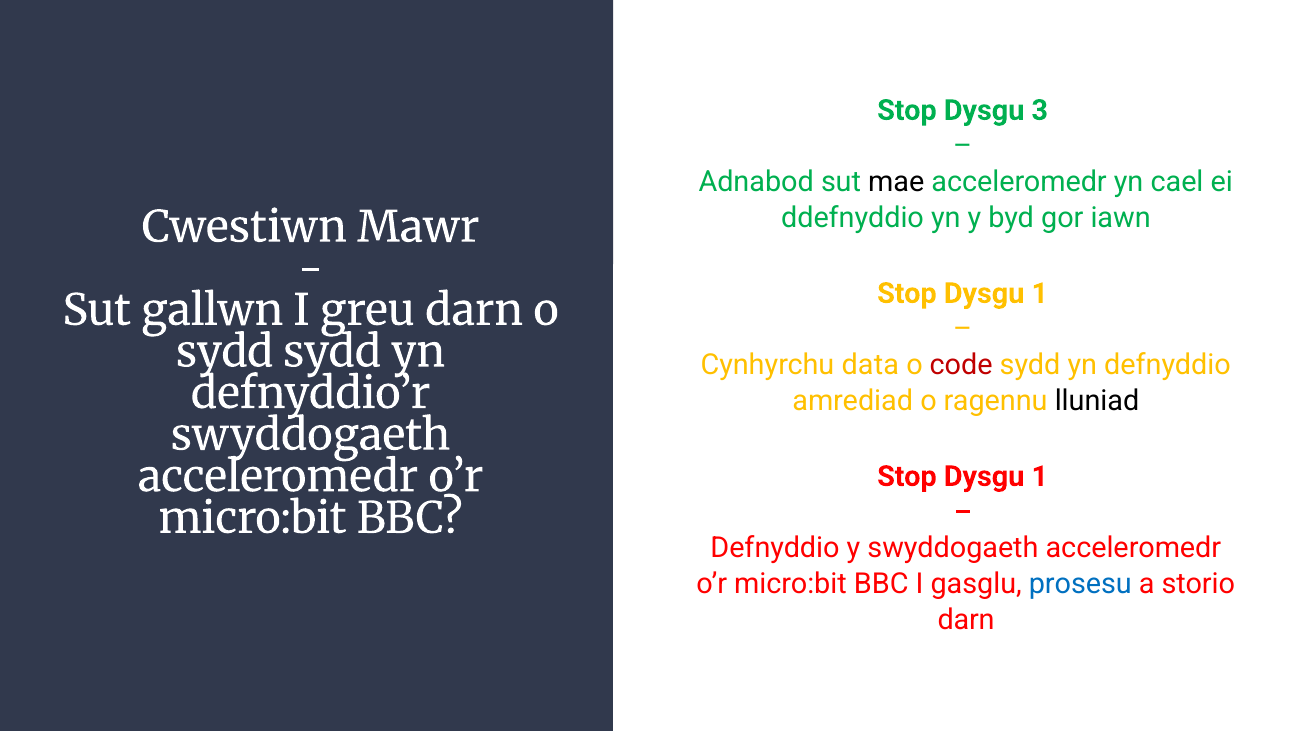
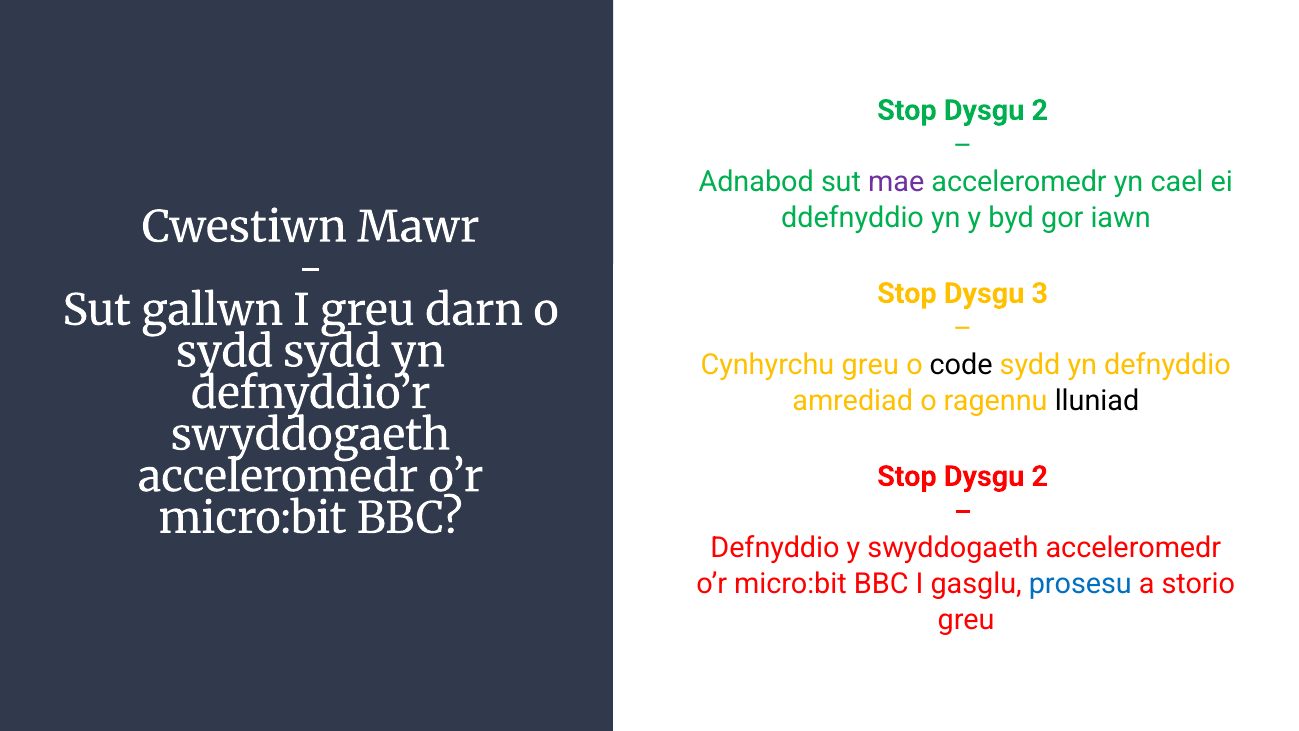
3 at (1040, 110): 3 -> 2
mae colour: black -> purple
1 at (1040, 293): 1 -> 3
Cynhyrchu data: data -> greu
code colour: red -> black
1 at (1040, 476): 1 -> 2
darn at (966, 619): darn -> greu
